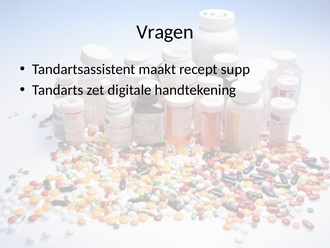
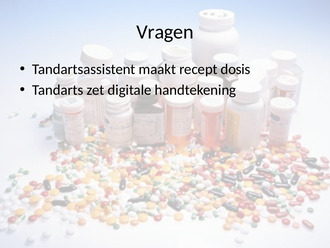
supp: supp -> dosis
